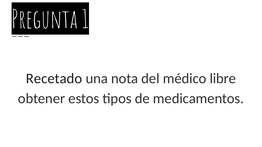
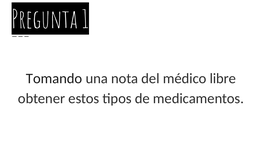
Recetado: Recetado -> Tomando
